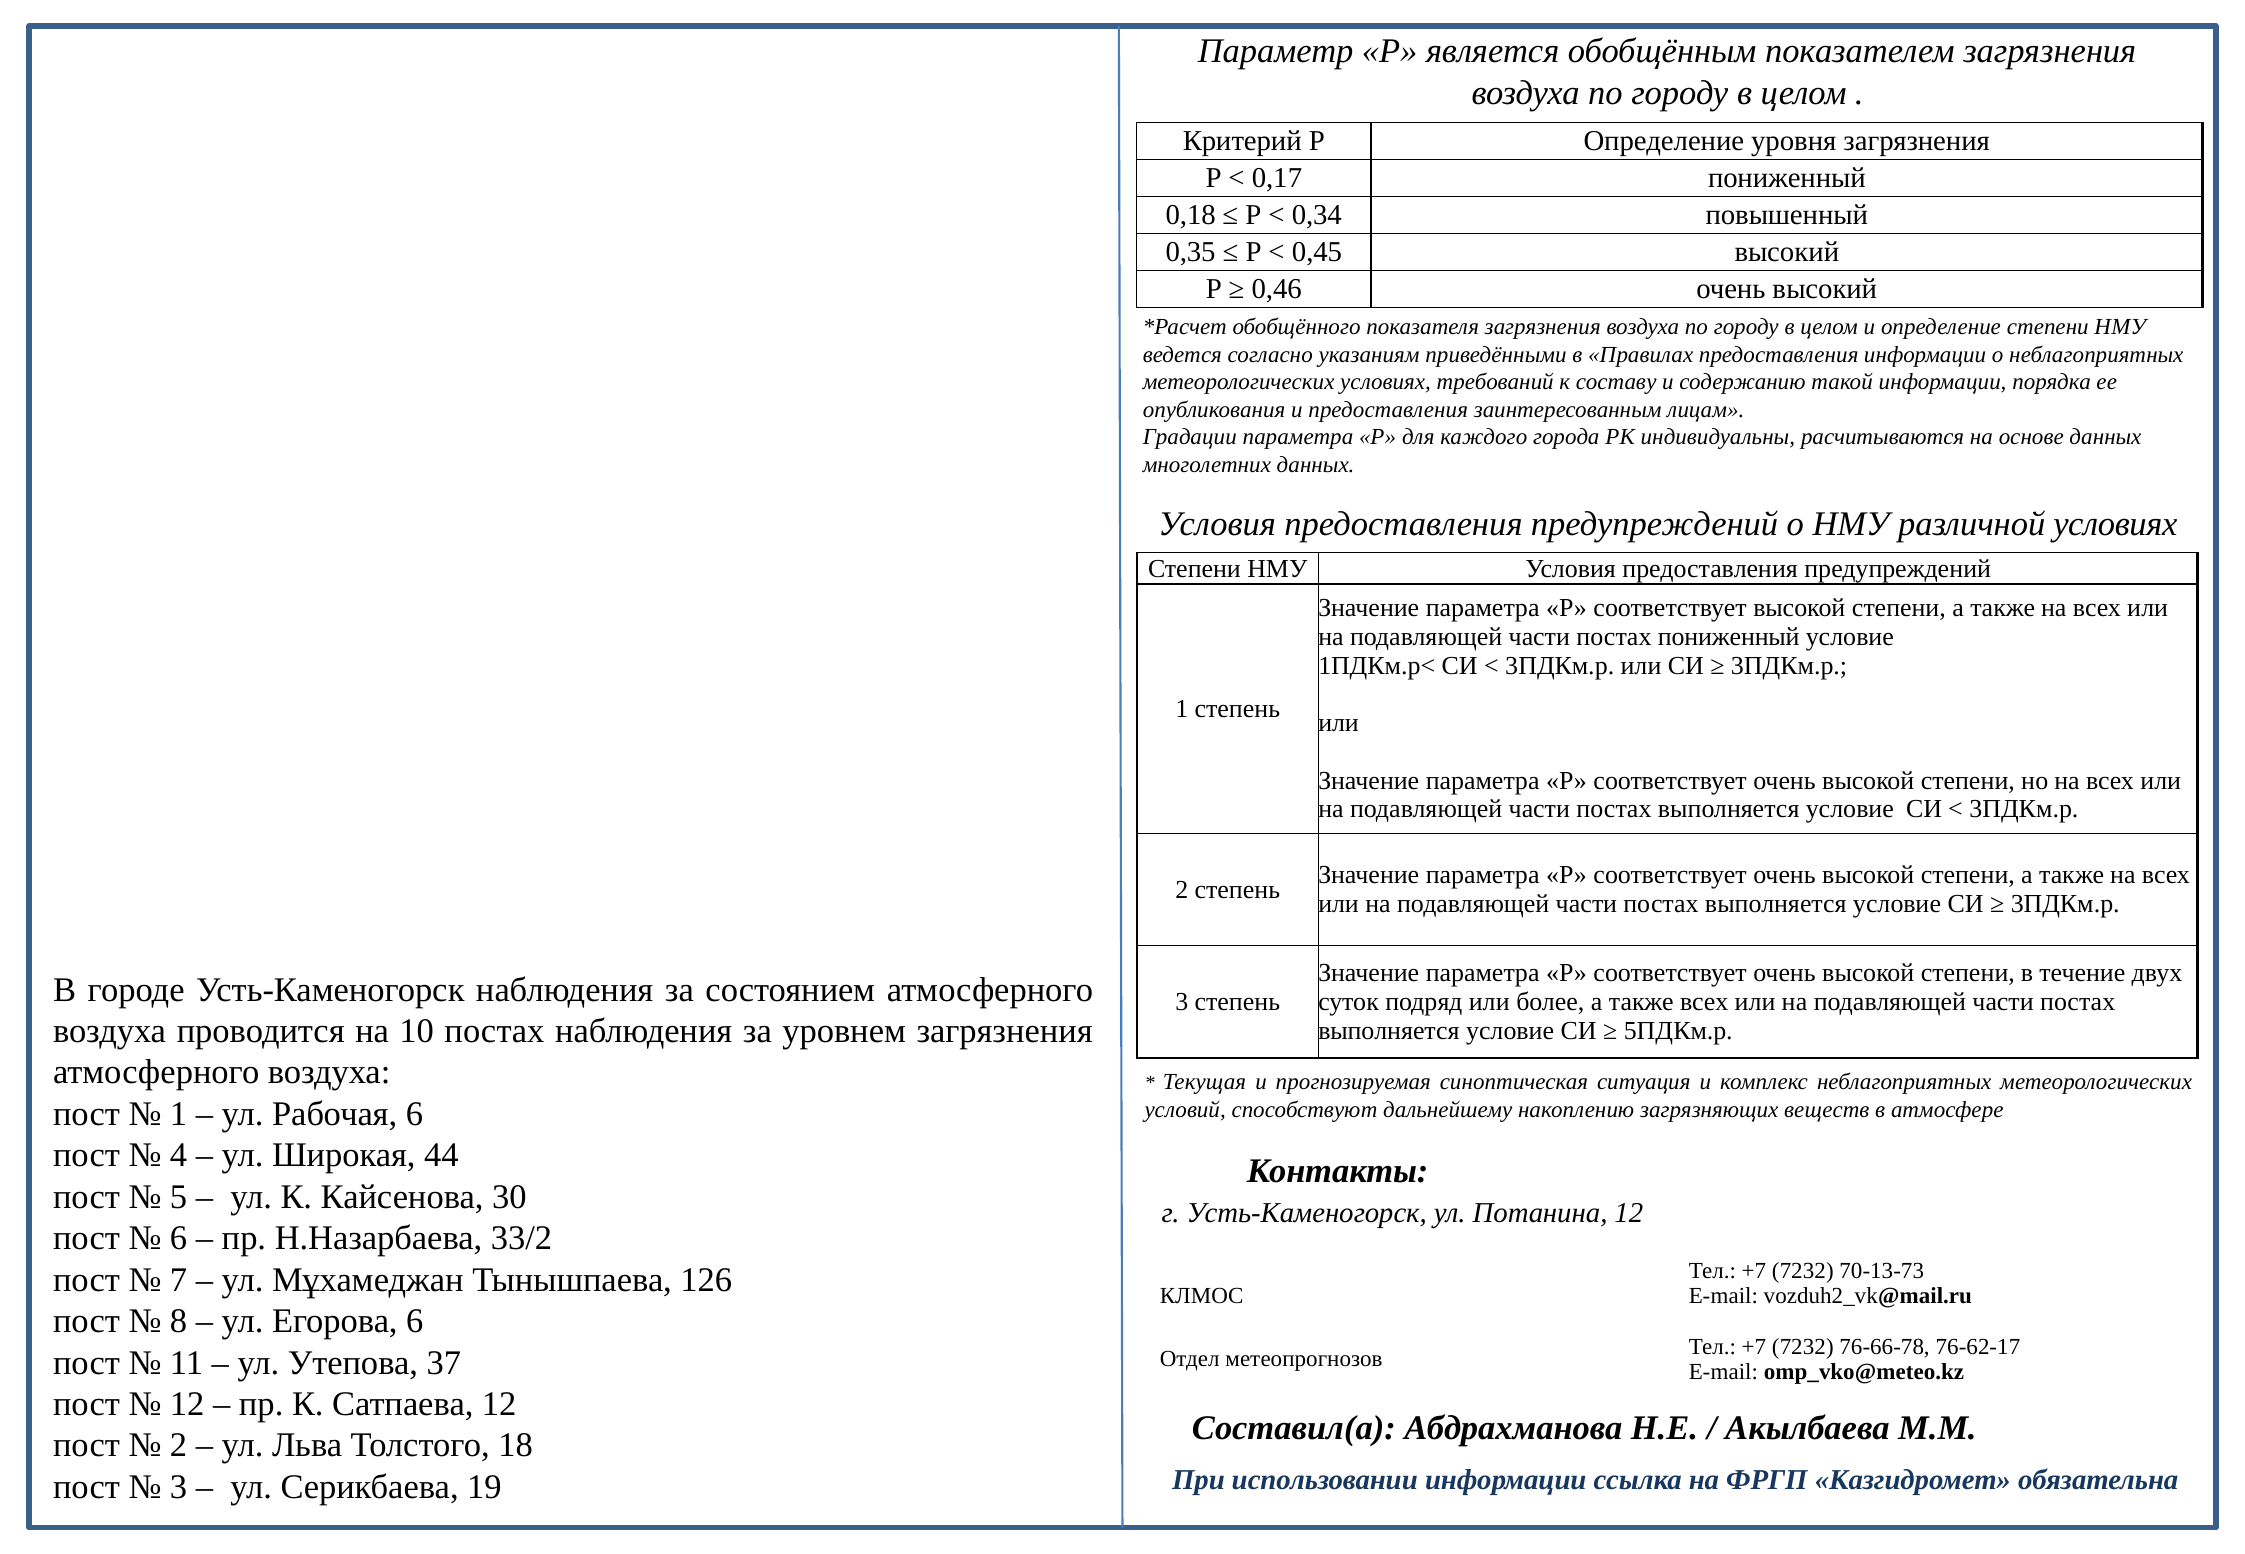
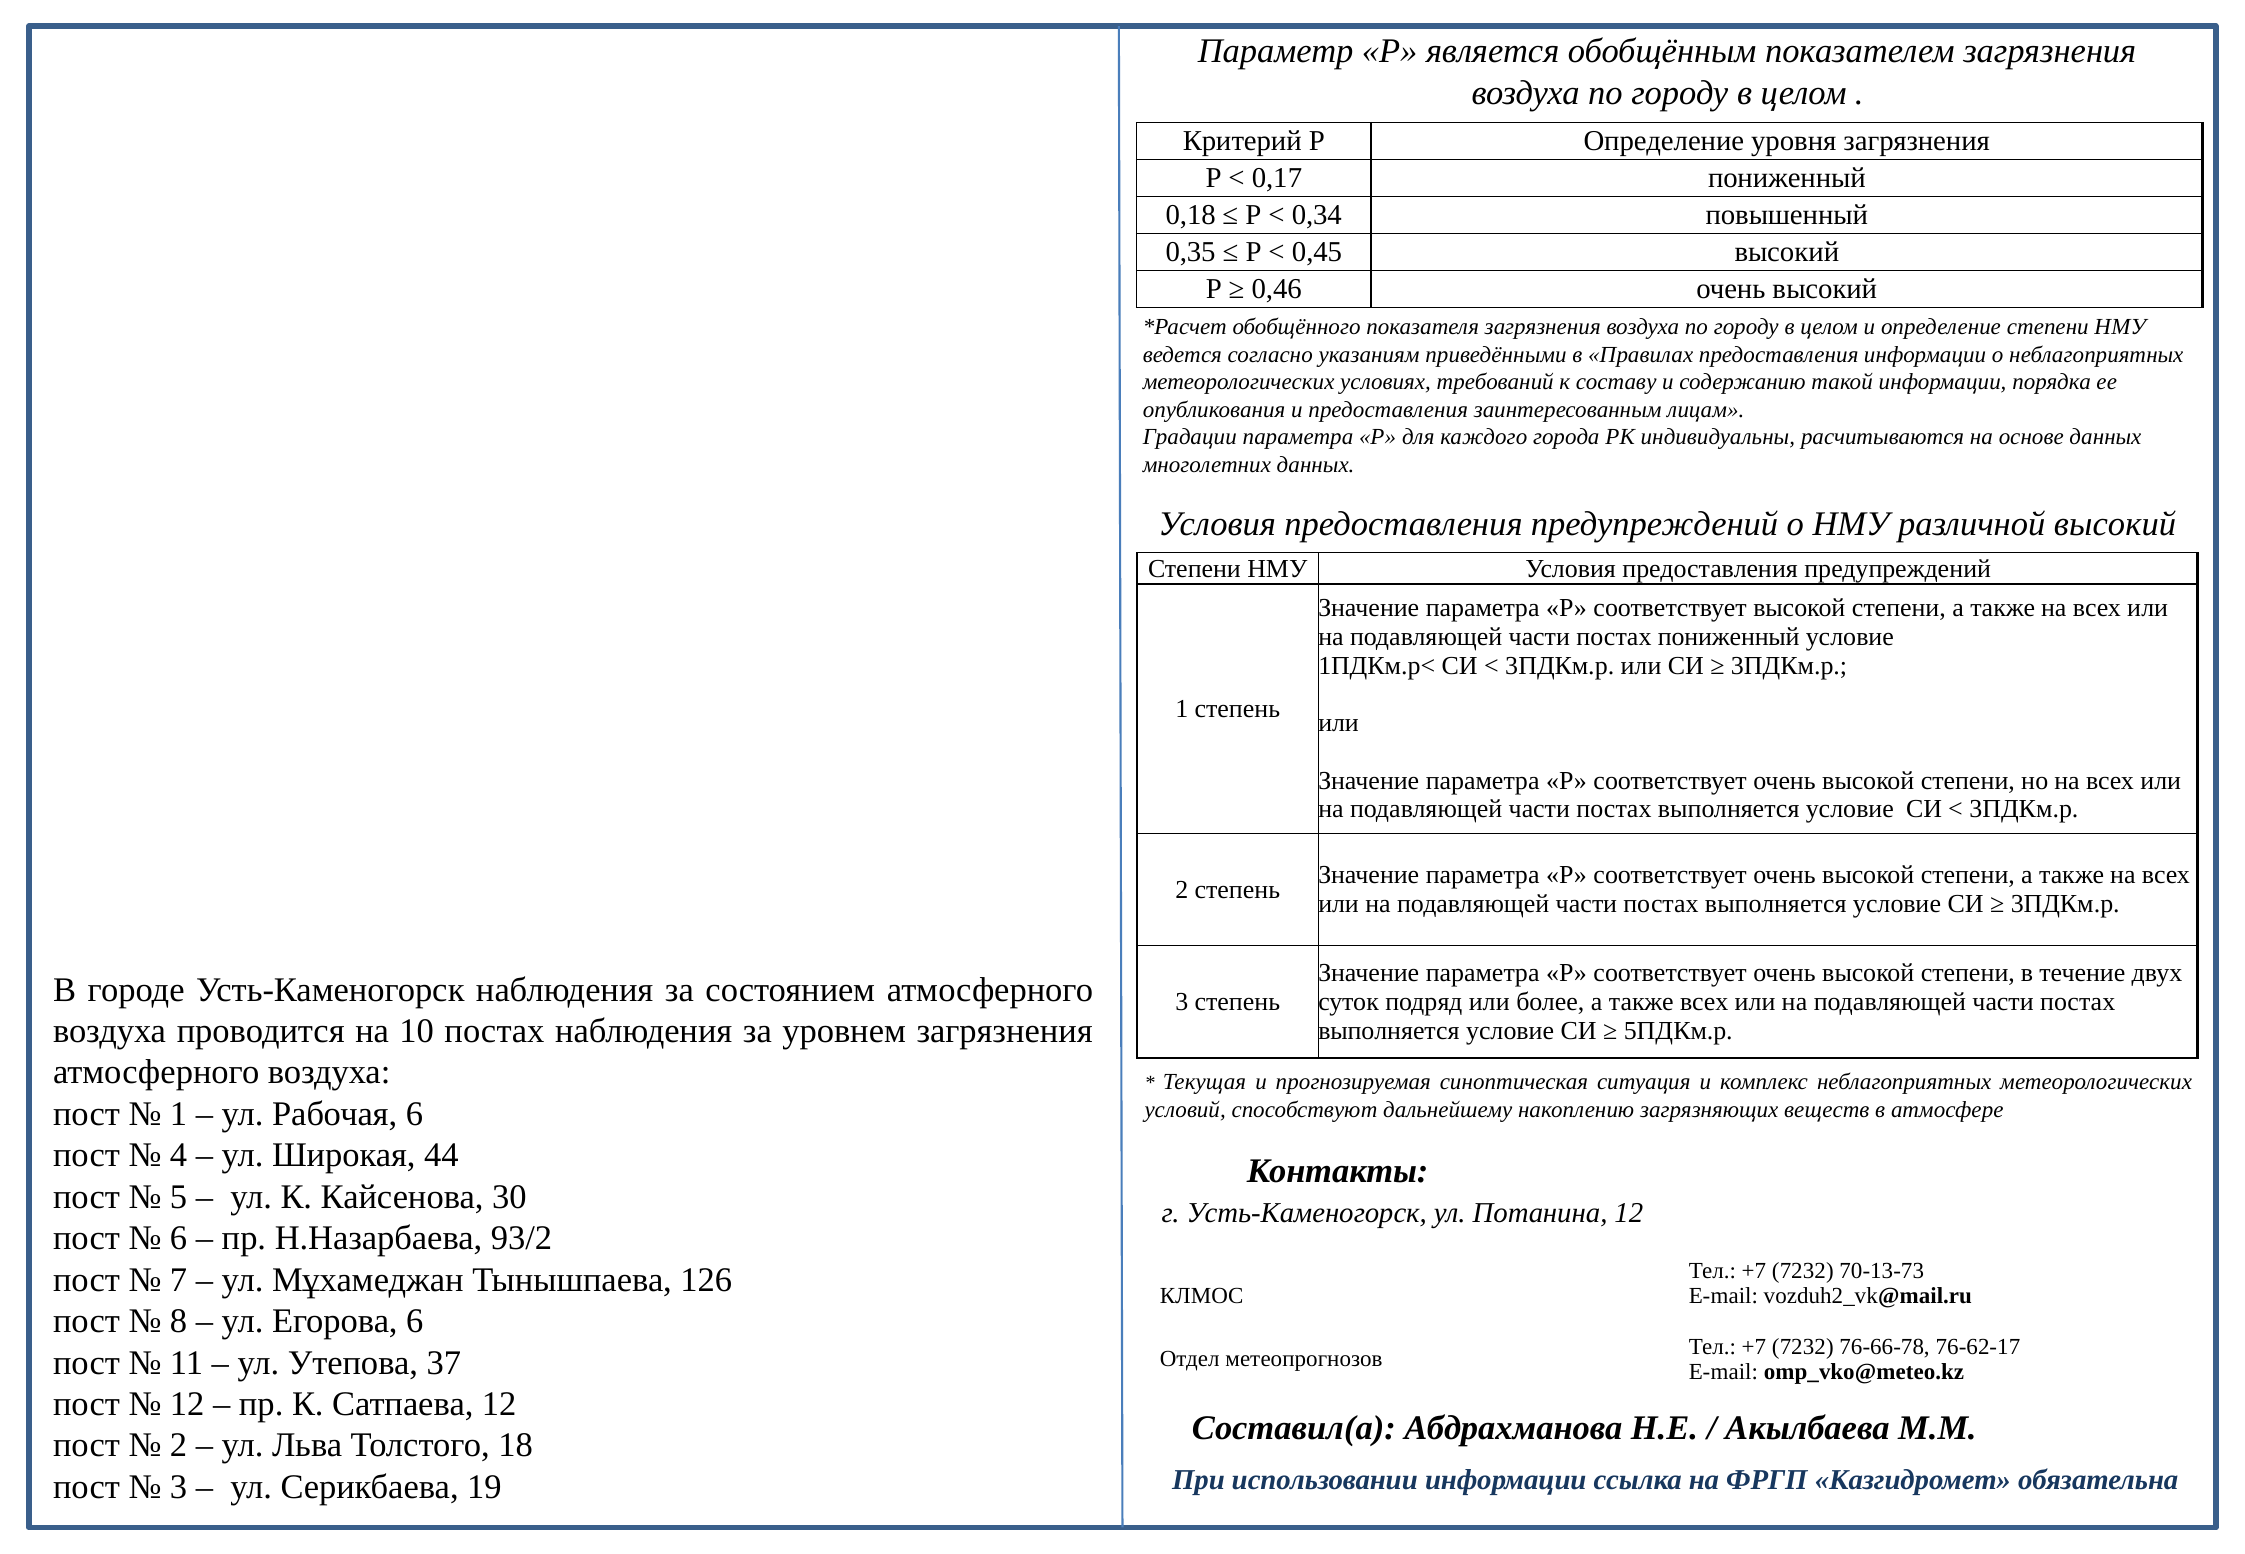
различной условиях: условиях -> высокий
33/2: 33/2 -> 93/2
